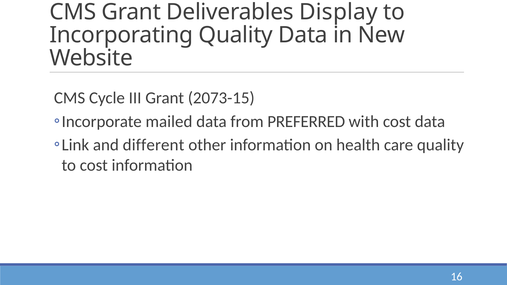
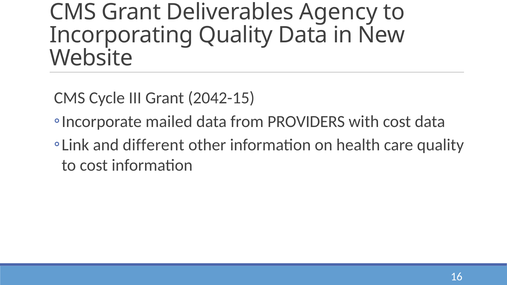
Display: Display -> Agency
2073-15: 2073-15 -> 2042-15
PREFERRED: PREFERRED -> PROVIDERS
